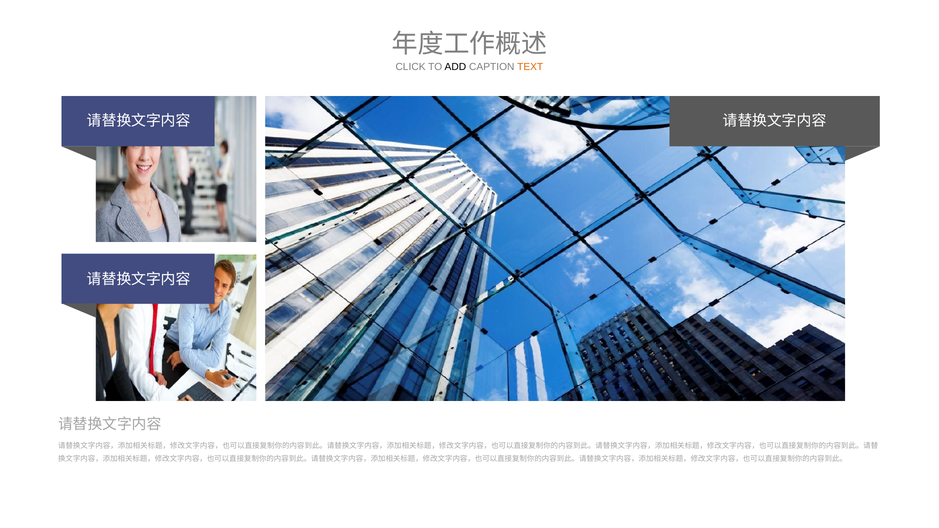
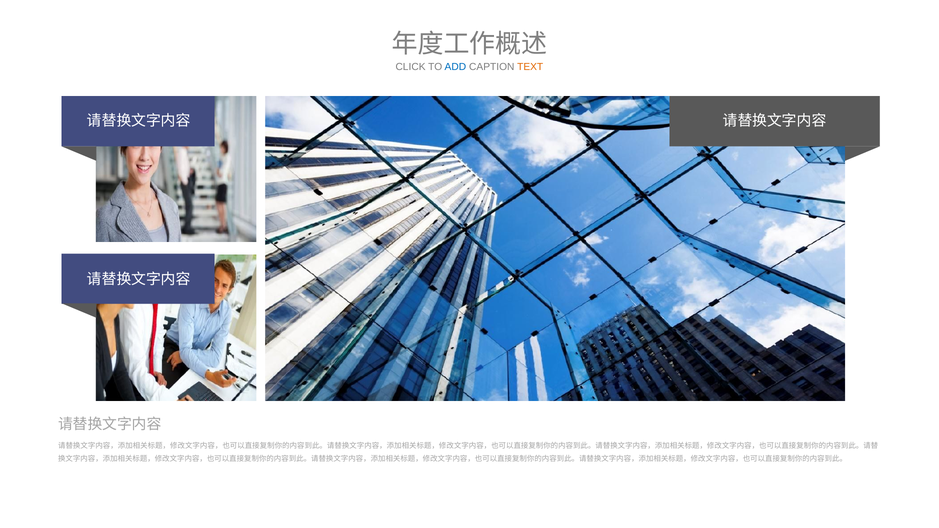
ADD colour: black -> blue
